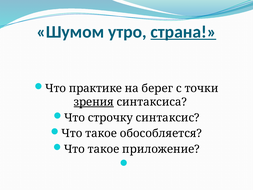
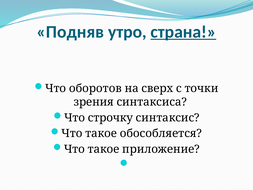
Шумом: Шумом -> Подняв
практике: практике -> оборотов
берег: берег -> сверх
зрения underline: present -> none
